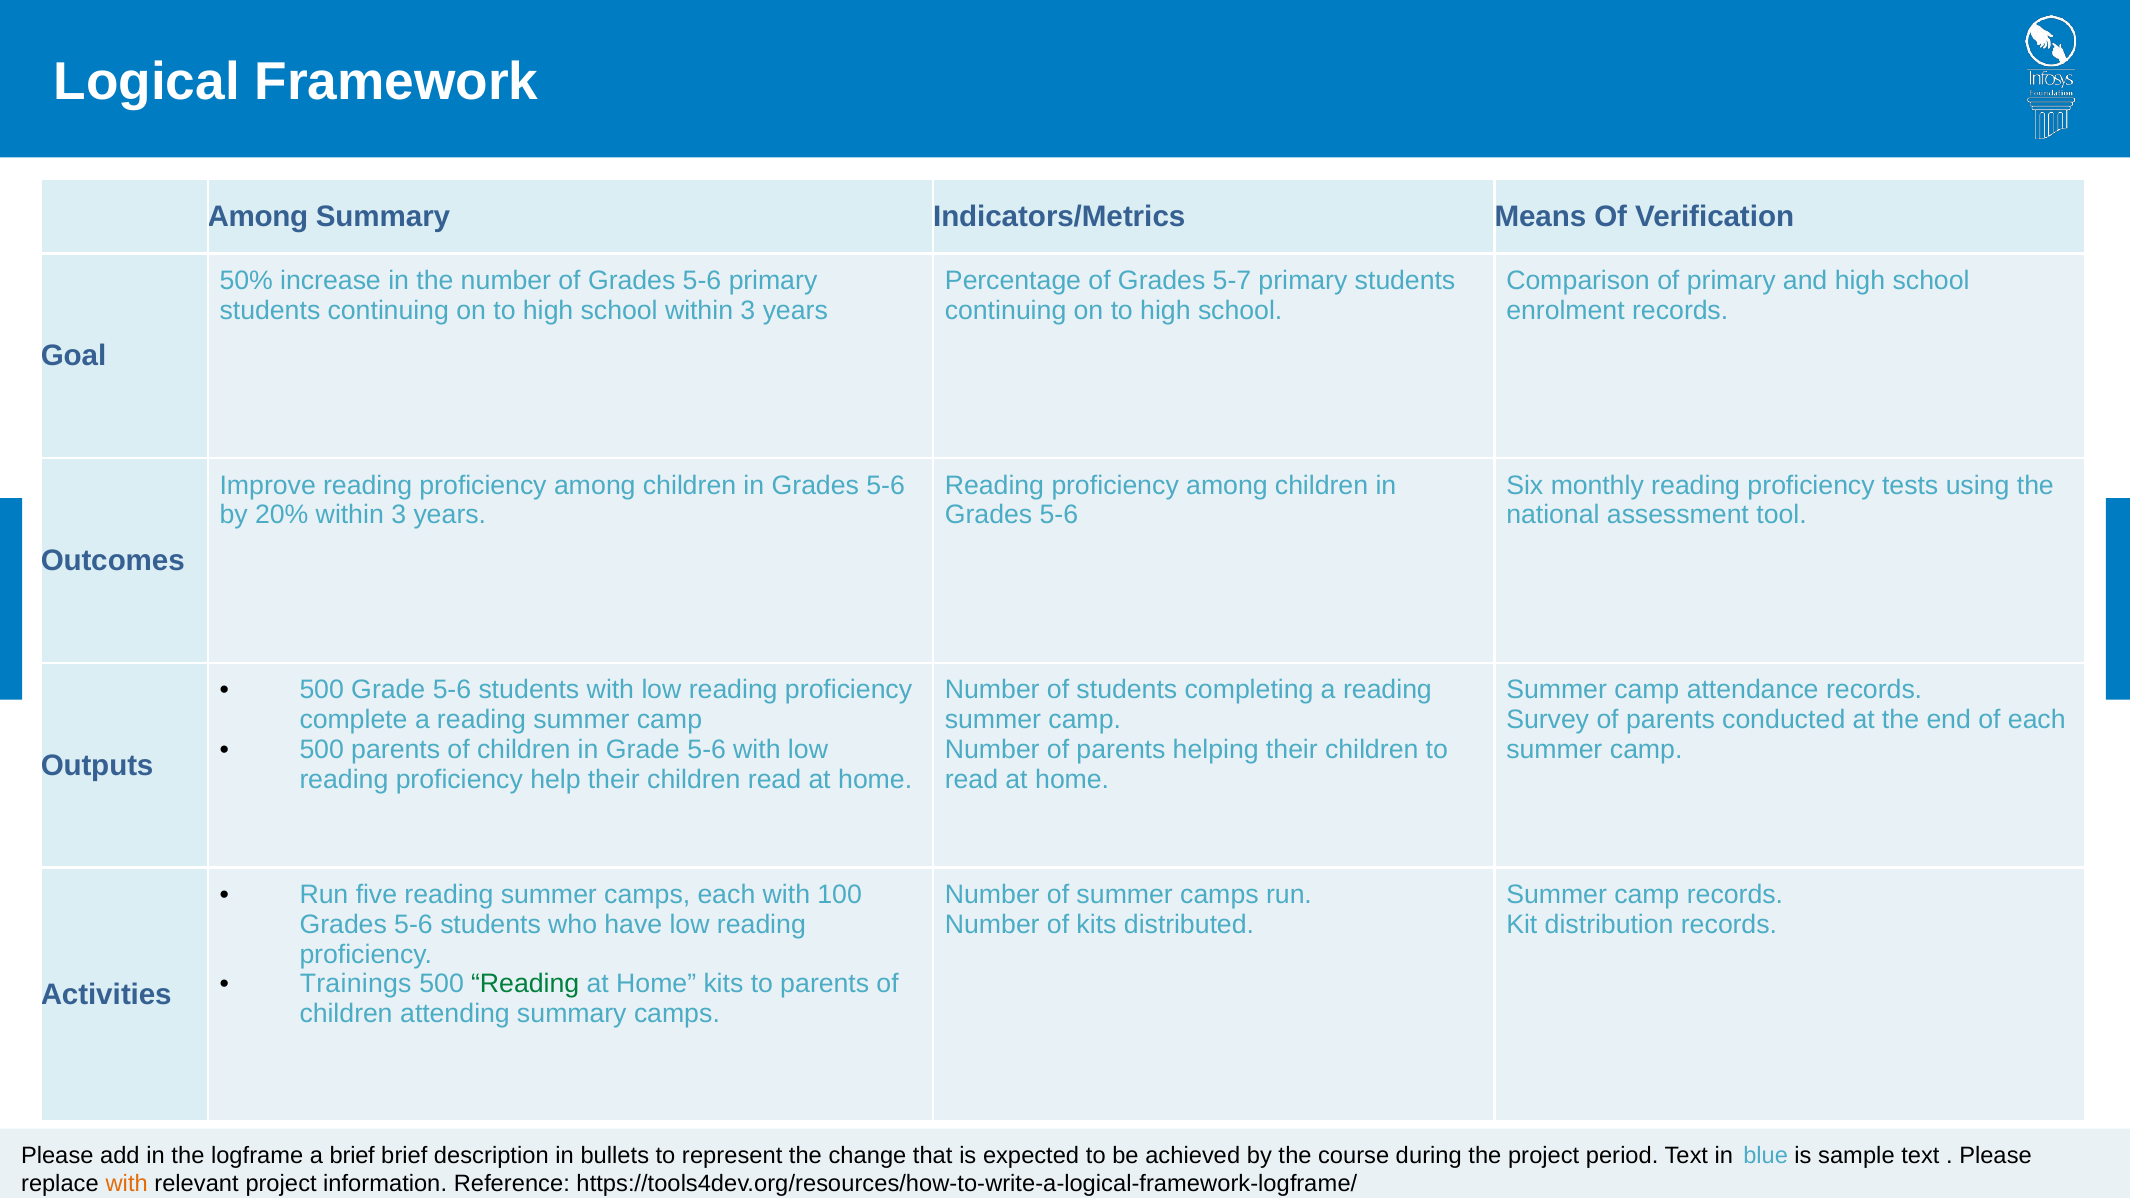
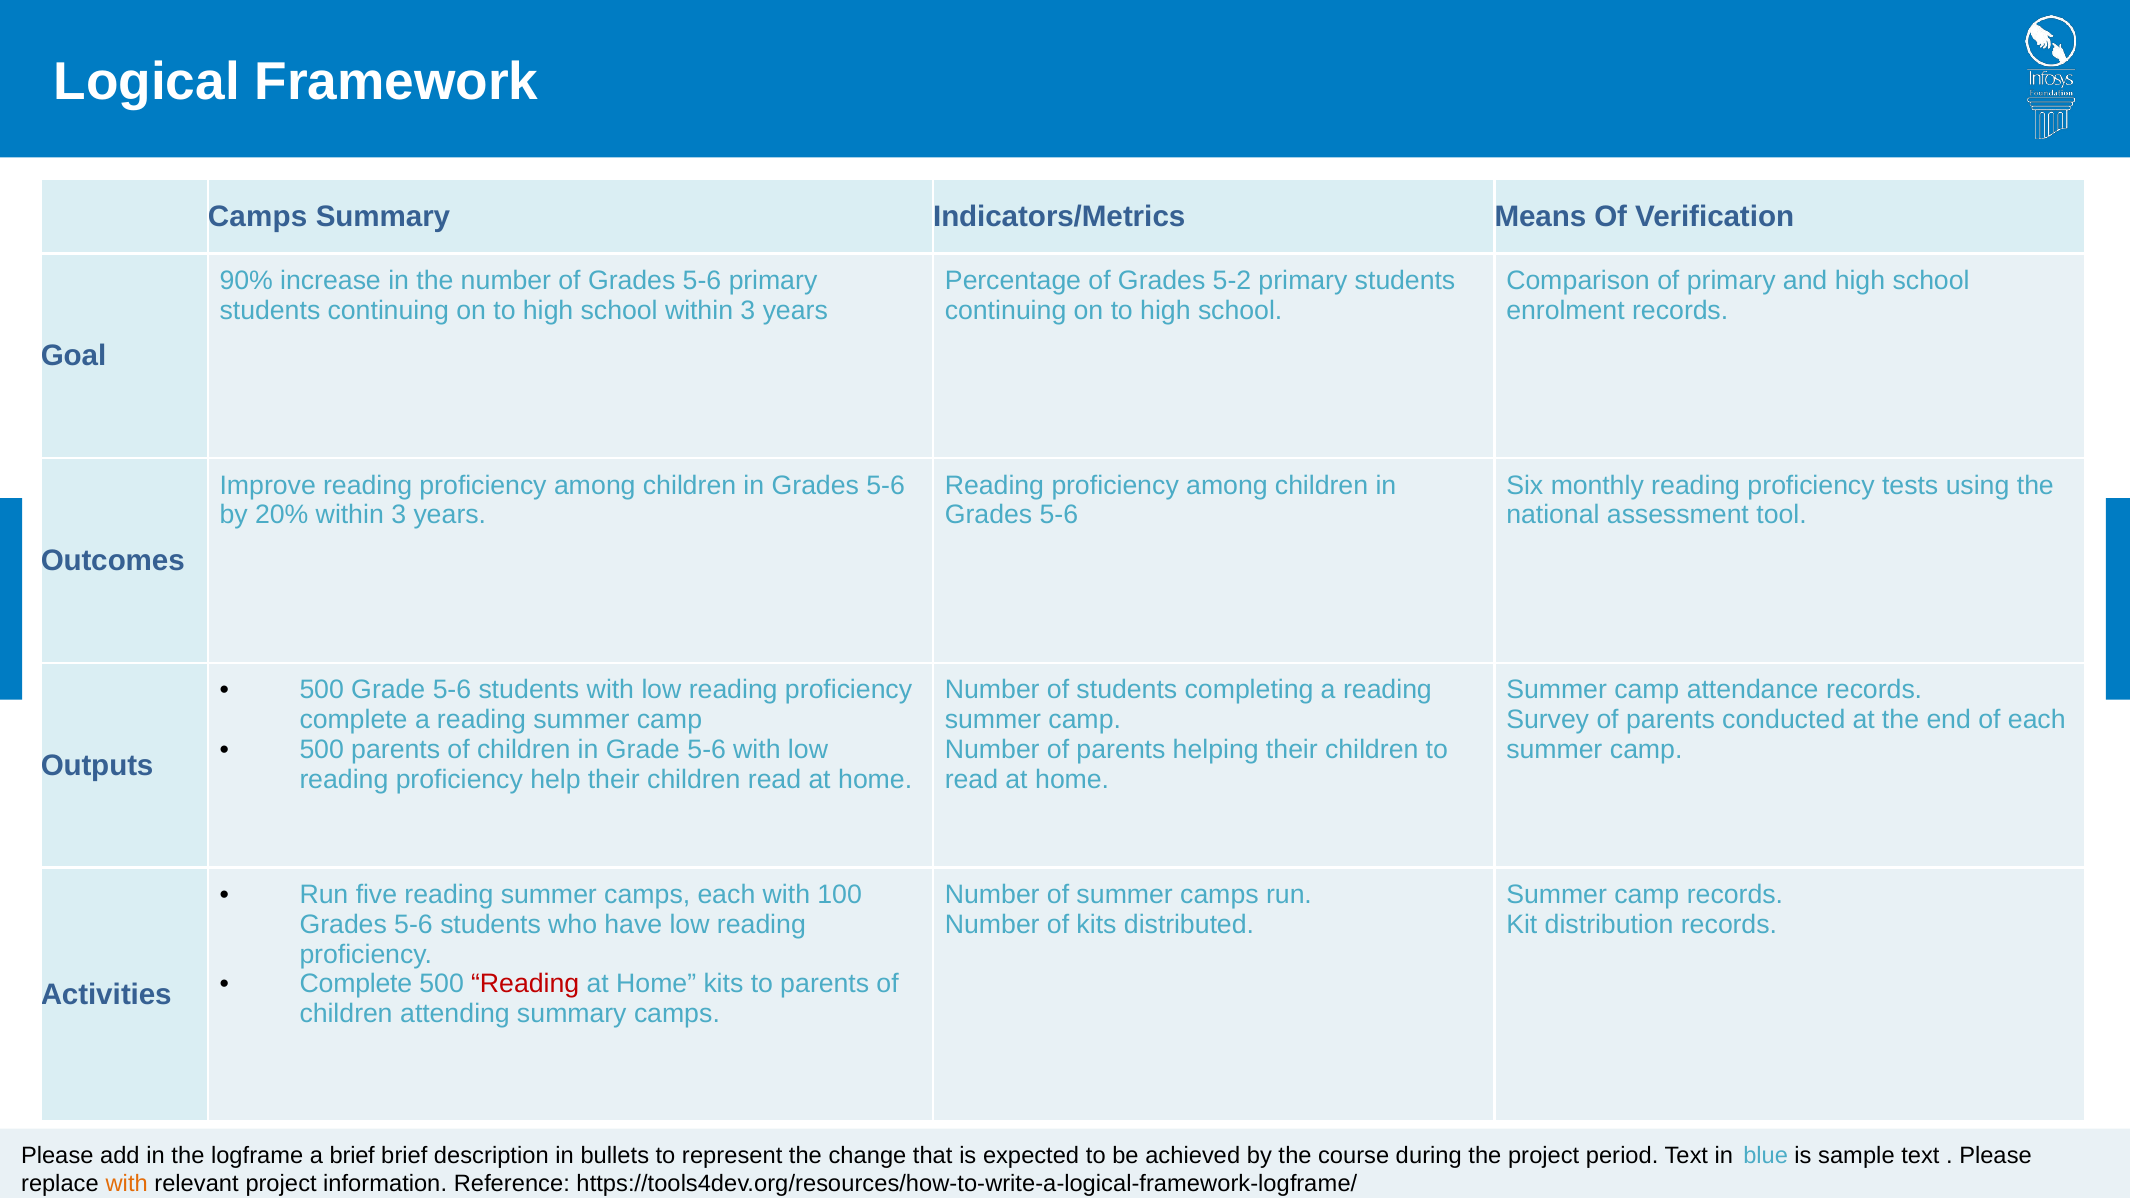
Among at (258, 216): Among -> Camps
50%: 50% -> 90%
5-7: 5-7 -> 5-2
Trainings at (356, 984): Trainings -> Complete
Reading at (525, 984) colour: green -> red
